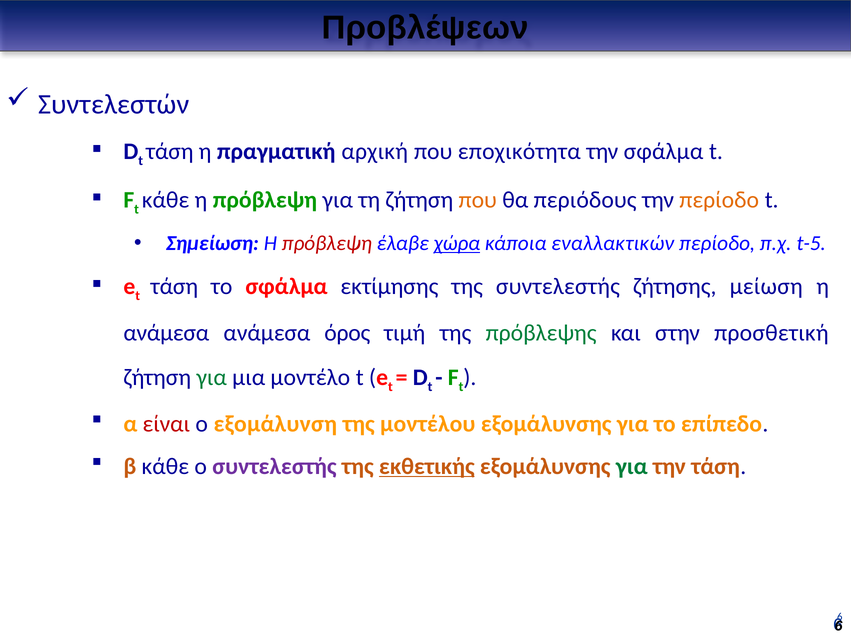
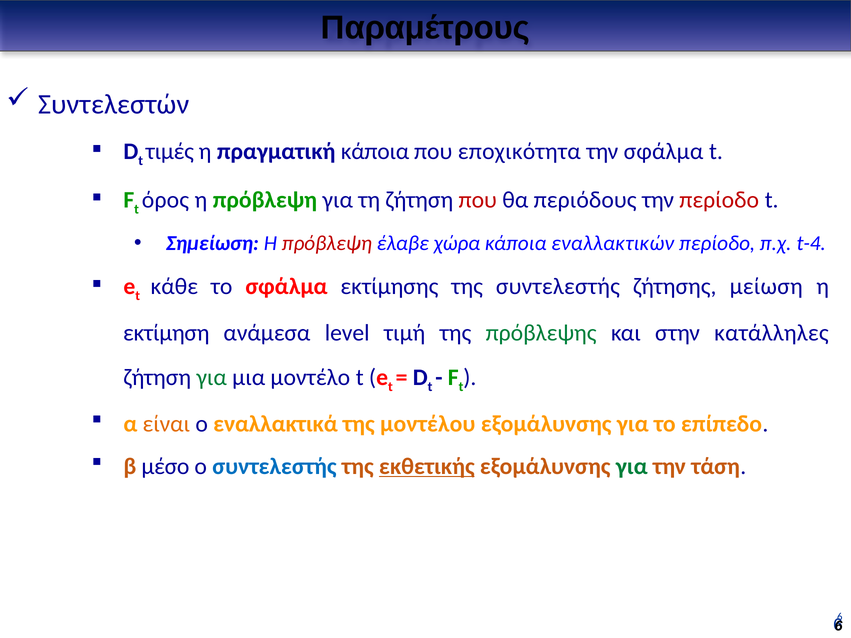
Προβλέψεων: Προβλέψεων -> Παραμέτρους
τάση at (170, 152): τάση -> τιμές
πραγματική αρχική: αρχική -> κάποια
t κάθε: κάθε -> όρος
που at (478, 200) colour: orange -> red
περίοδο at (719, 200) colour: orange -> red
χώρα underline: present -> none
t-5: t-5 -> t-4
τάση at (174, 287): τάση -> κάθε
ανάμεσα at (166, 333): ανάμεσα -> εκτίμηση
όρος: όρος -> level
προσθετική: προσθετική -> κατάλληλες
είναι colour: red -> orange
εξομάλυνση: εξομάλυνση -> εναλλακτικά
β κάθε: κάθε -> μέσο
συντελεστής at (274, 467) colour: purple -> blue
